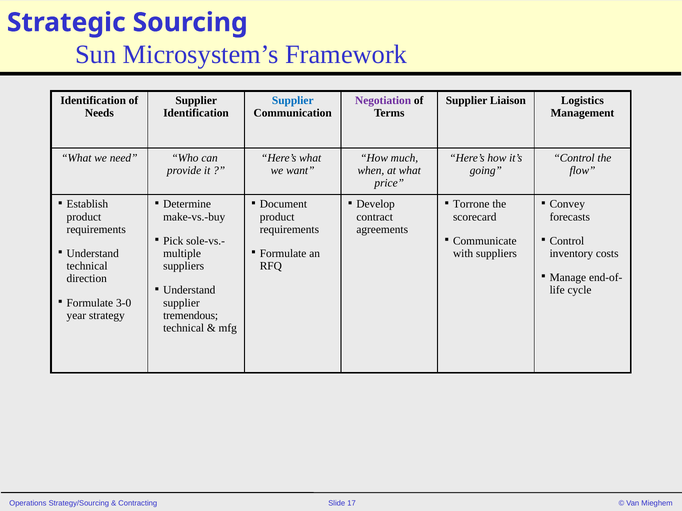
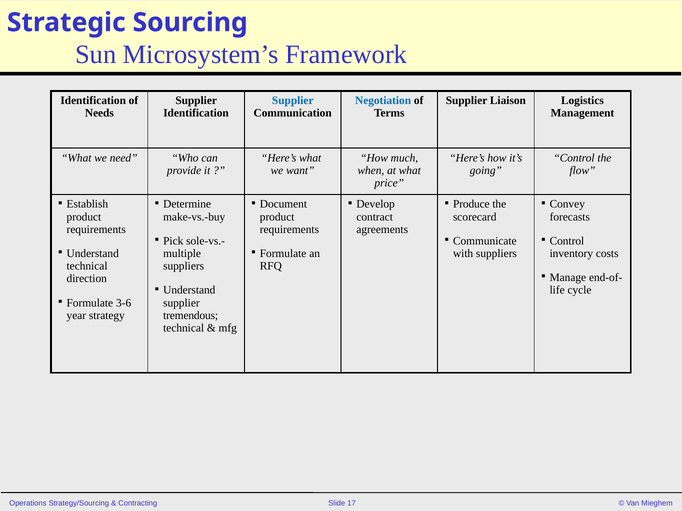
Negotiation colour: purple -> blue
Torrone: Torrone -> Produce
3-0: 3-0 -> 3-6
